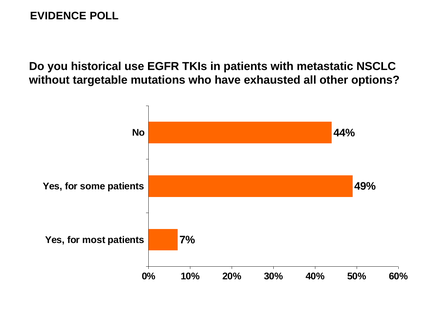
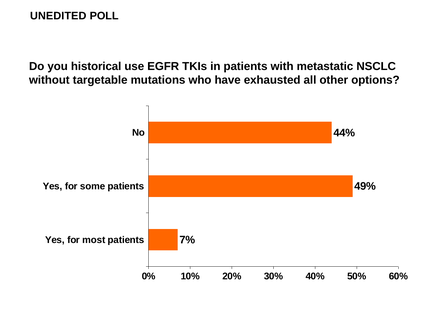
EVIDENCE: EVIDENCE -> UNEDITED
